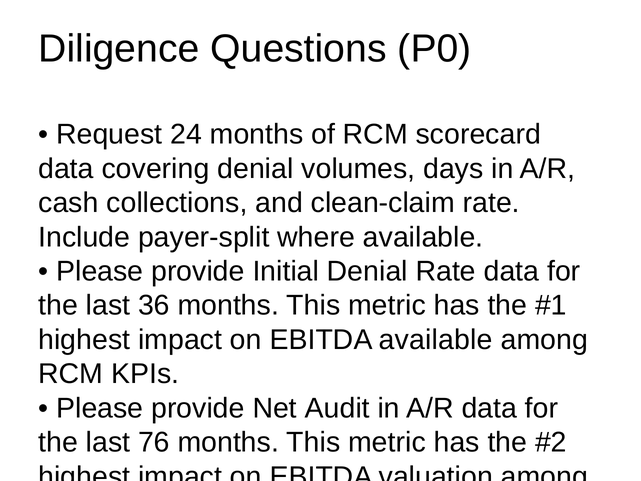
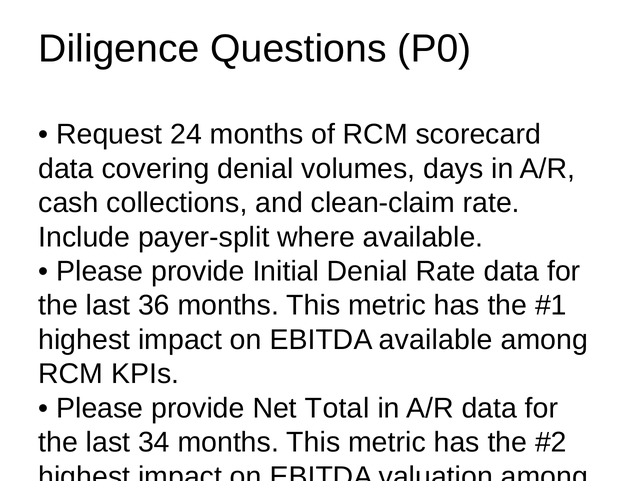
Audit: Audit -> Total
76: 76 -> 34
